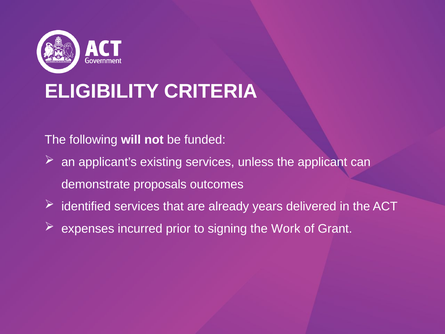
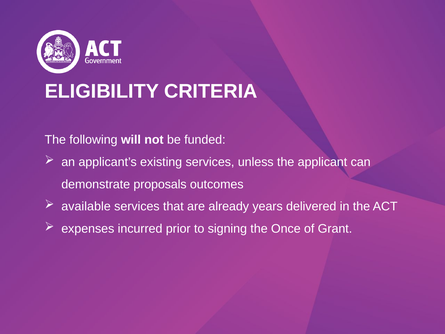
identified: identified -> available
Work: Work -> Once
